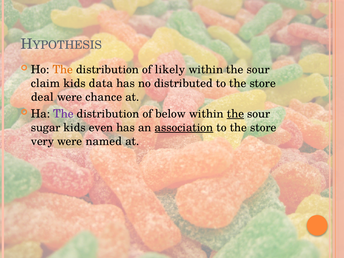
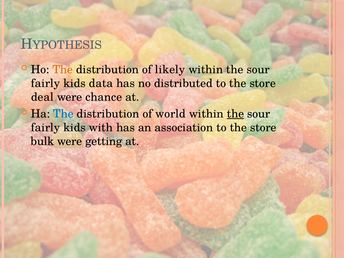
claim at (46, 83): claim -> fairly
The at (63, 114) colour: purple -> blue
below: below -> world
sugar at (46, 127): sugar -> fairly
even: even -> with
association underline: present -> none
very: very -> bulk
named: named -> getting
